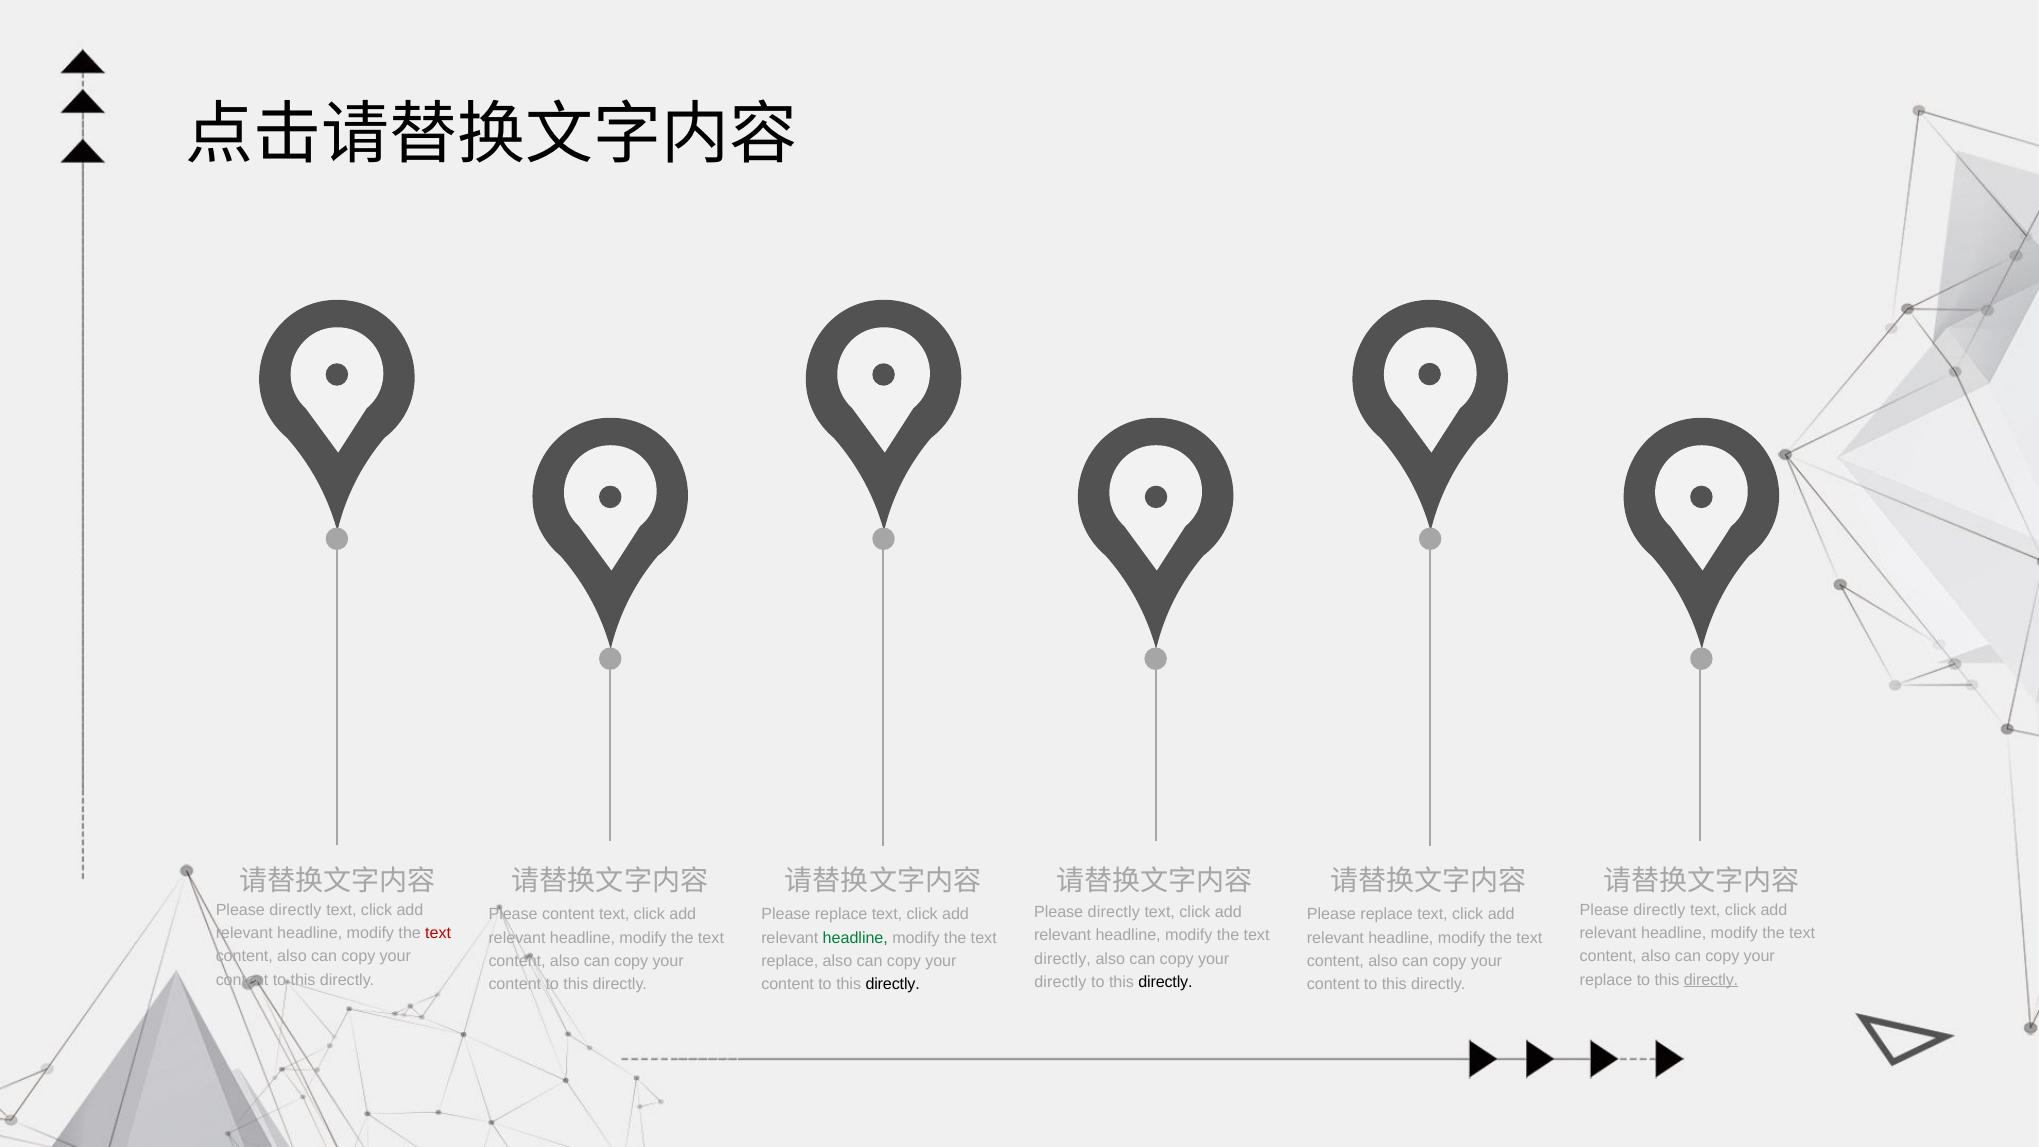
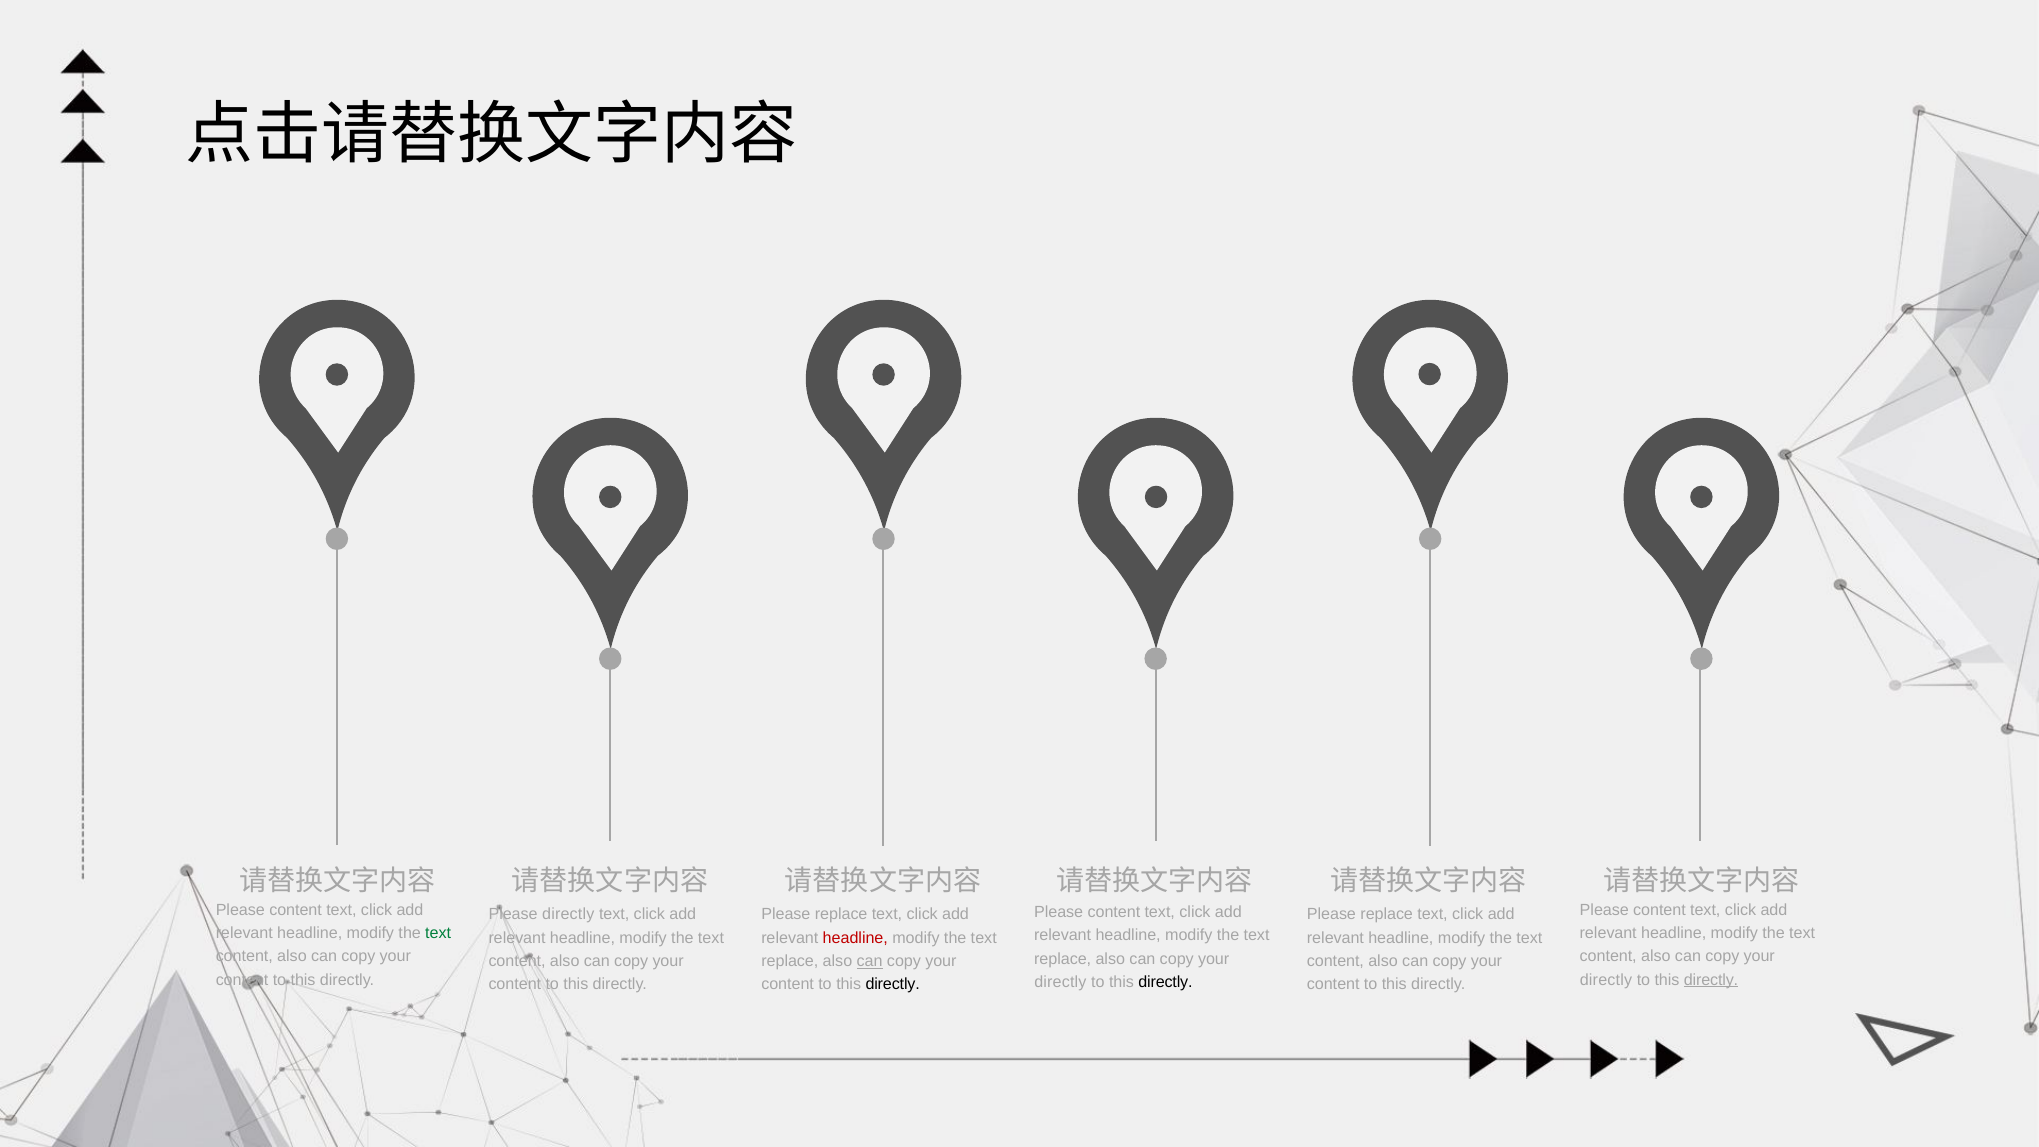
directly at (295, 910): directly -> content
directly at (1659, 910): directly -> content
directly at (1114, 912): directly -> content
Please content: content -> directly
text at (438, 933) colour: red -> green
headline at (855, 938) colour: green -> red
directly at (1063, 959): directly -> replace
can at (870, 961) underline: none -> present
replace at (1606, 980): replace -> directly
